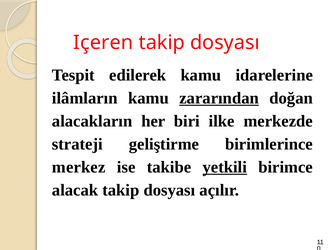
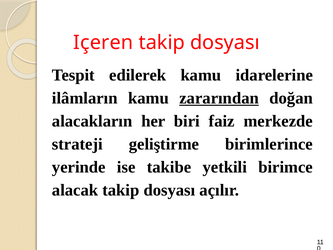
ilke: ilke -> faiz
merkez: merkez -> yerinde
yetkili underline: present -> none
